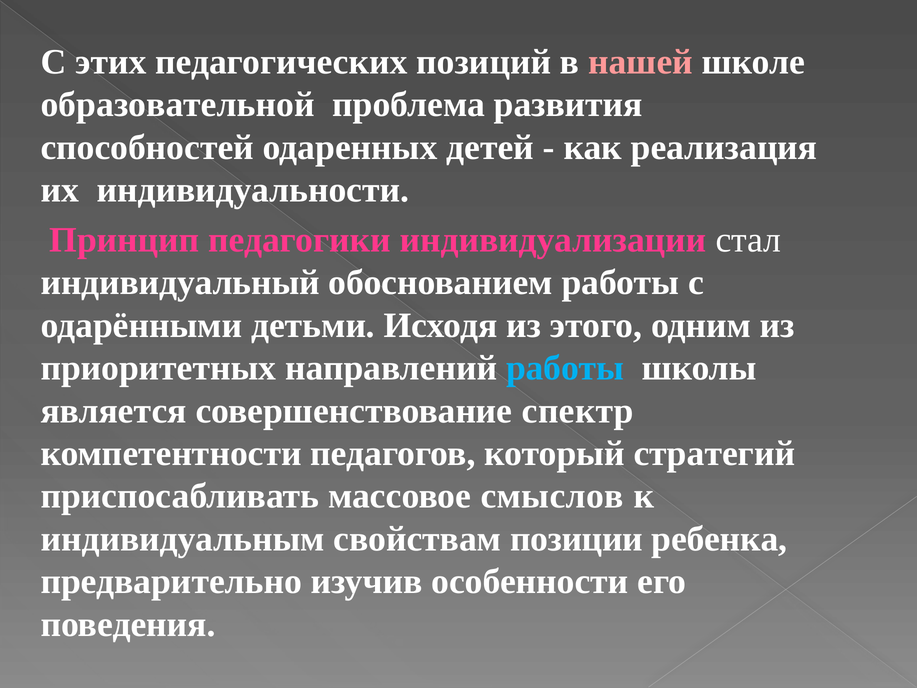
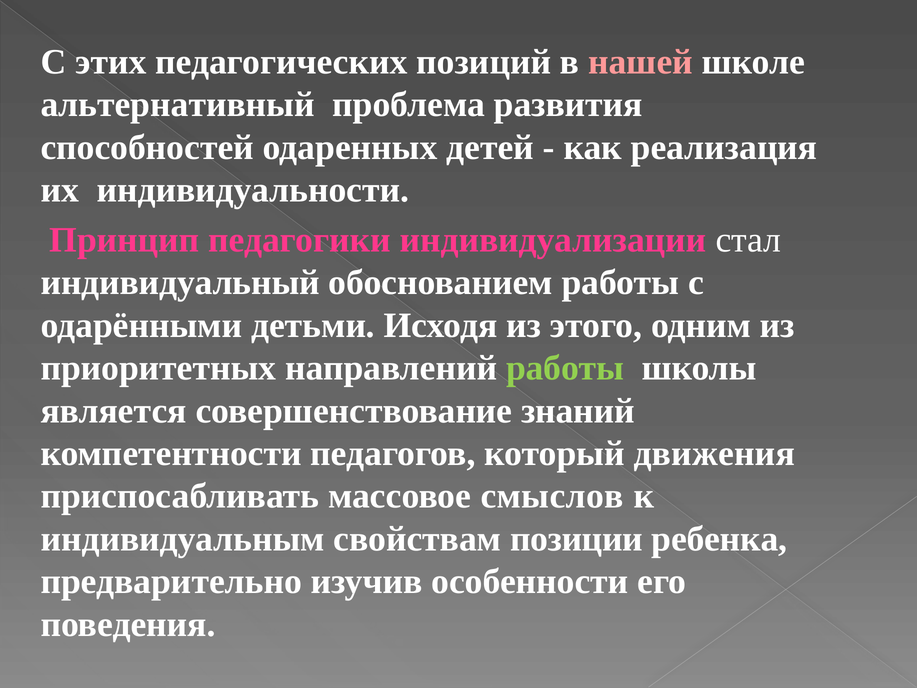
образовательной: образовательной -> альтернативный
работы at (565, 368) colour: light blue -> light green
спектр: спектр -> знаний
стратегий: стратегий -> движения
